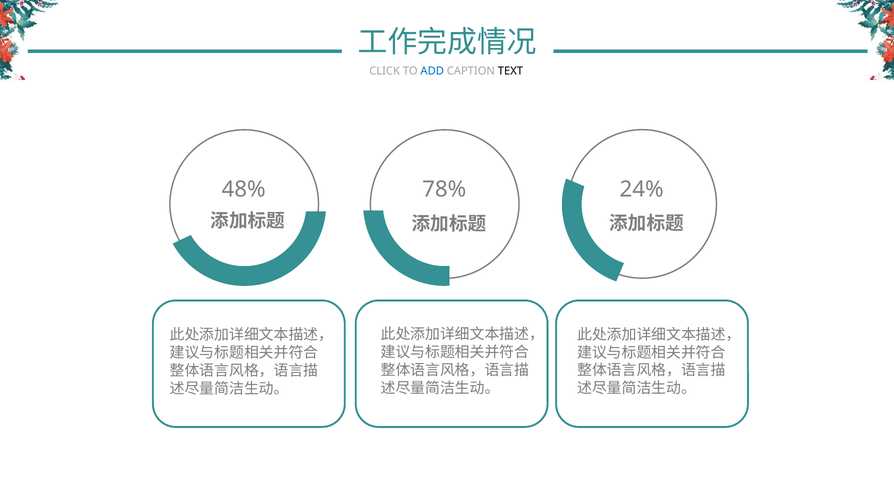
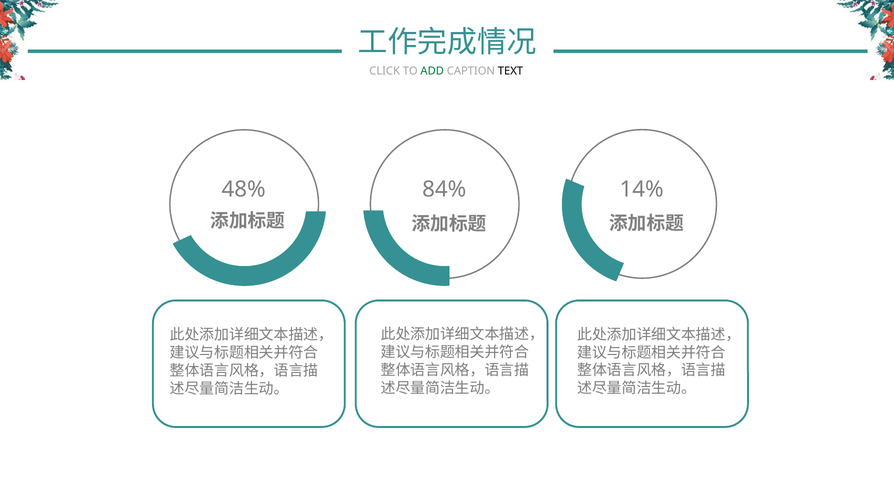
ADD colour: blue -> green
24%: 24% -> 14%
78%: 78% -> 84%
